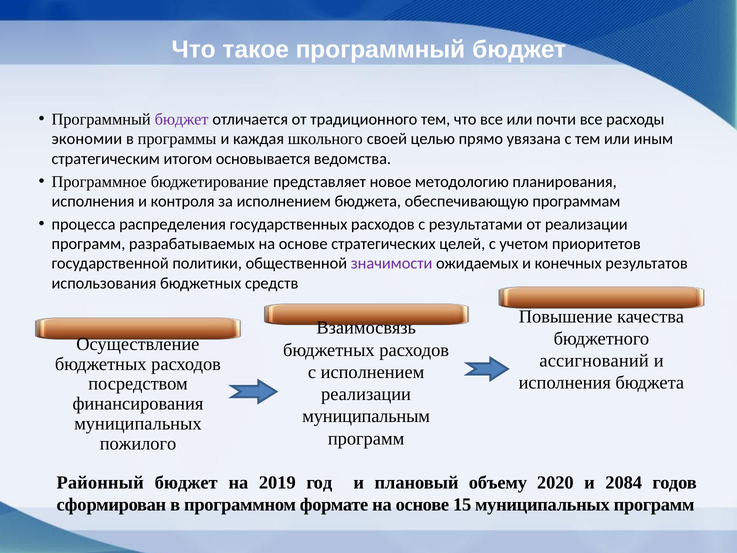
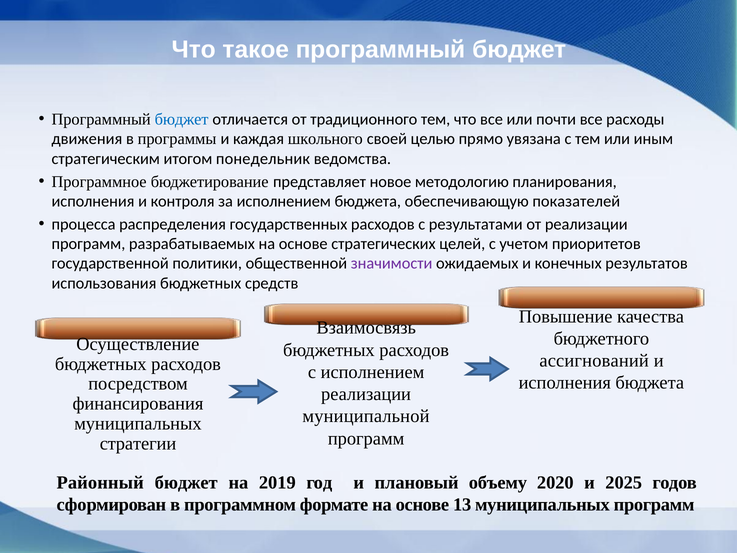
бюджет at (182, 119) colour: purple -> blue
экономии: экономии -> движения
основывается: основывается -> понедельник
программам: программам -> показателей
муниципальным: муниципальным -> муниципальной
пожилого: пожилого -> стратегии
2084: 2084 -> 2025
15: 15 -> 13
